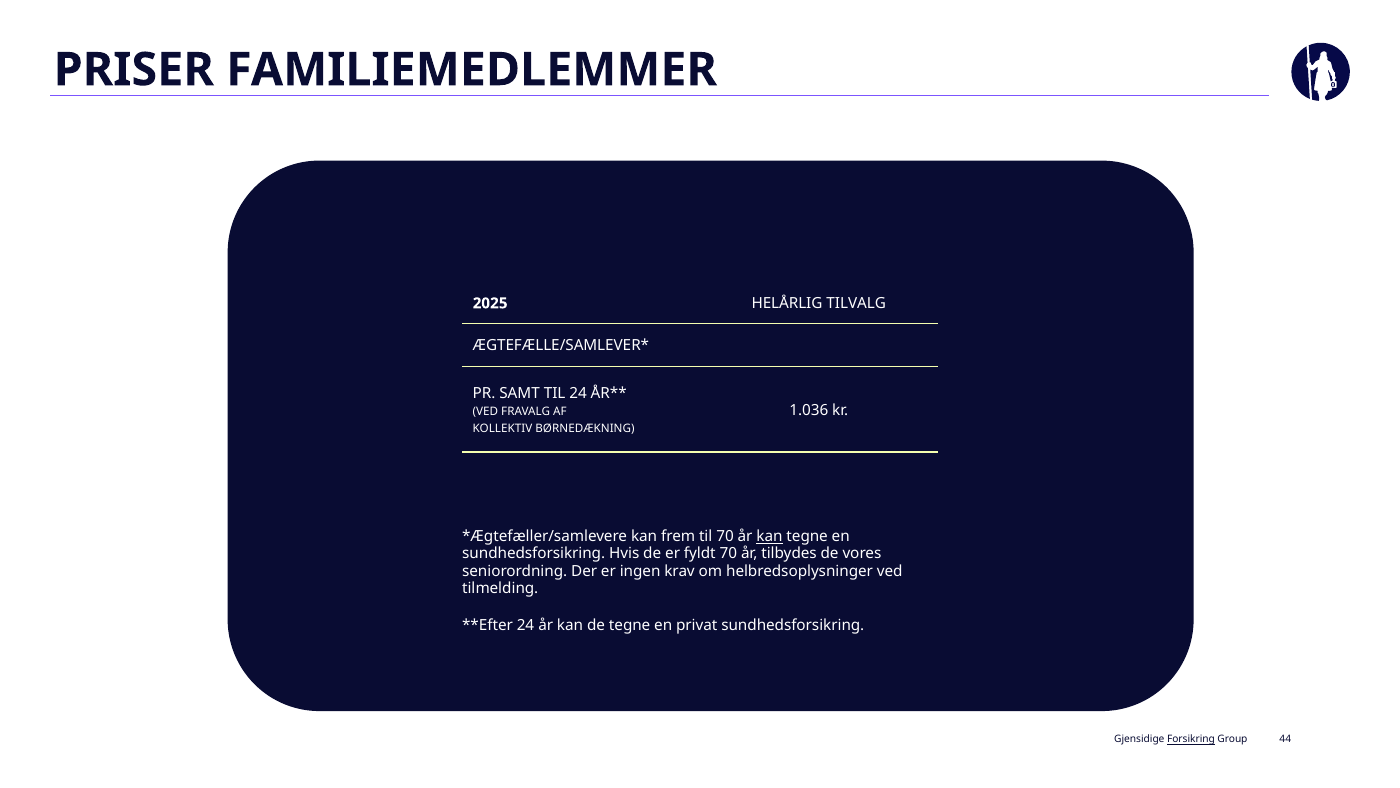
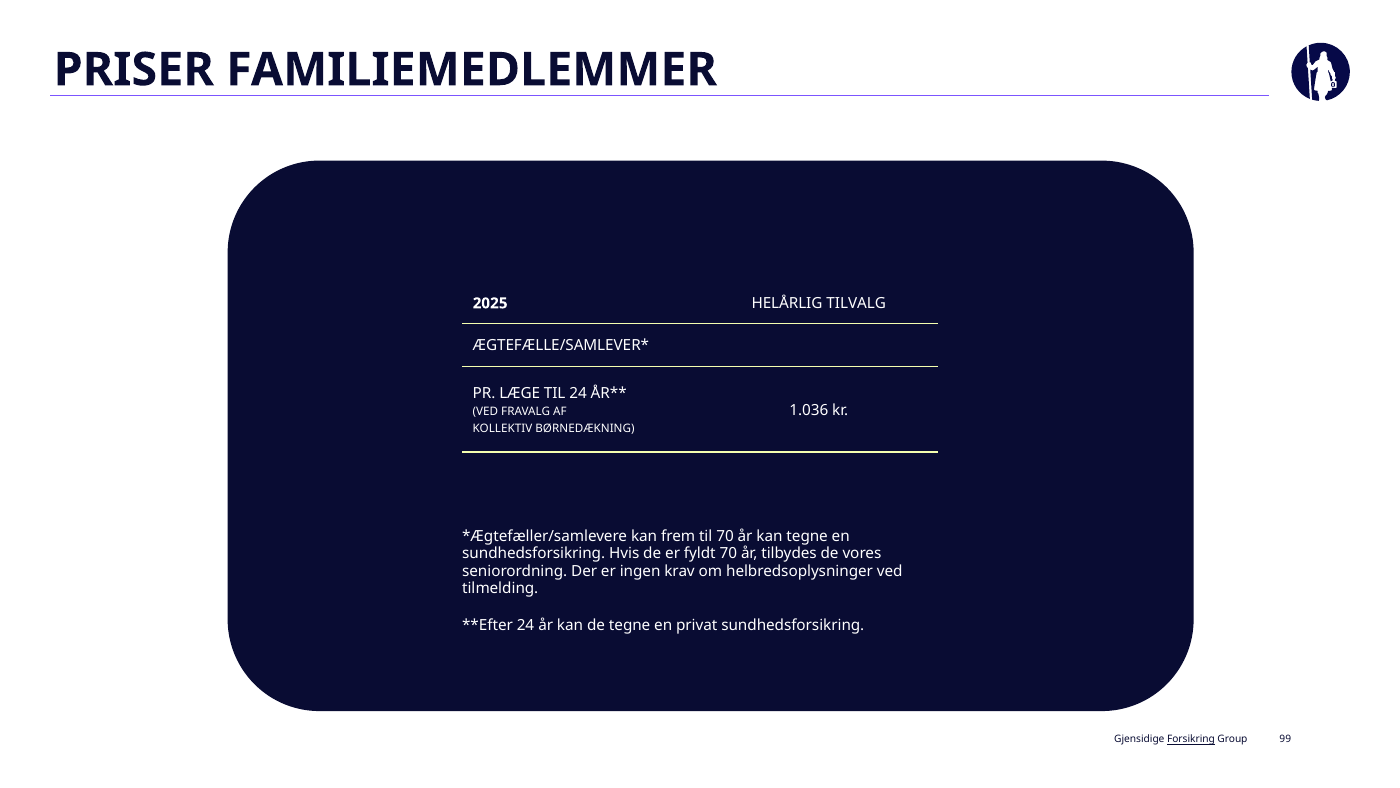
SAMT: SAMT -> LÆGE
kan at (769, 536) underline: present -> none
44: 44 -> 99
